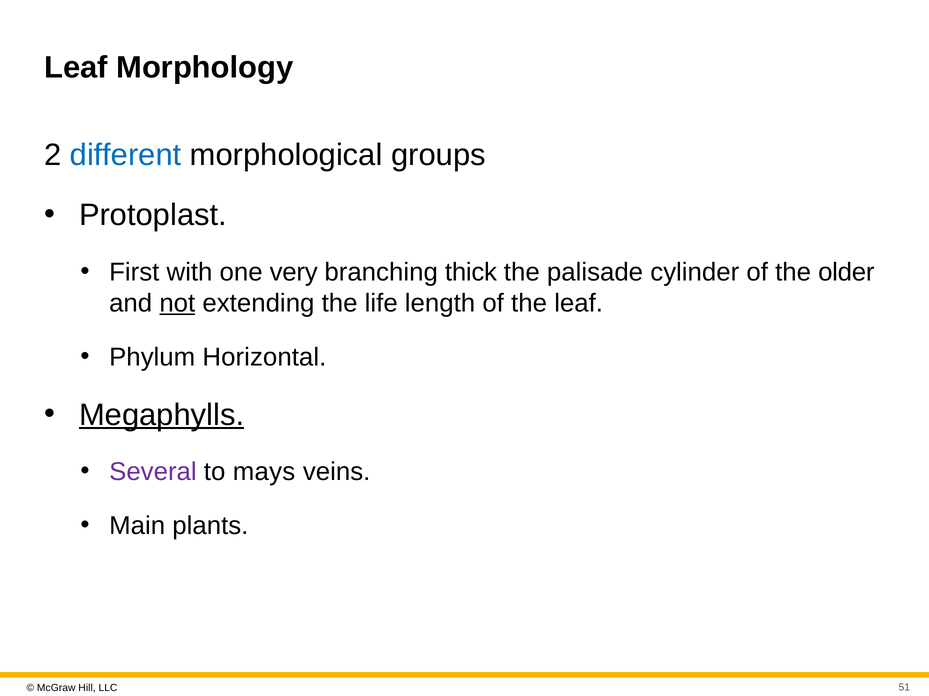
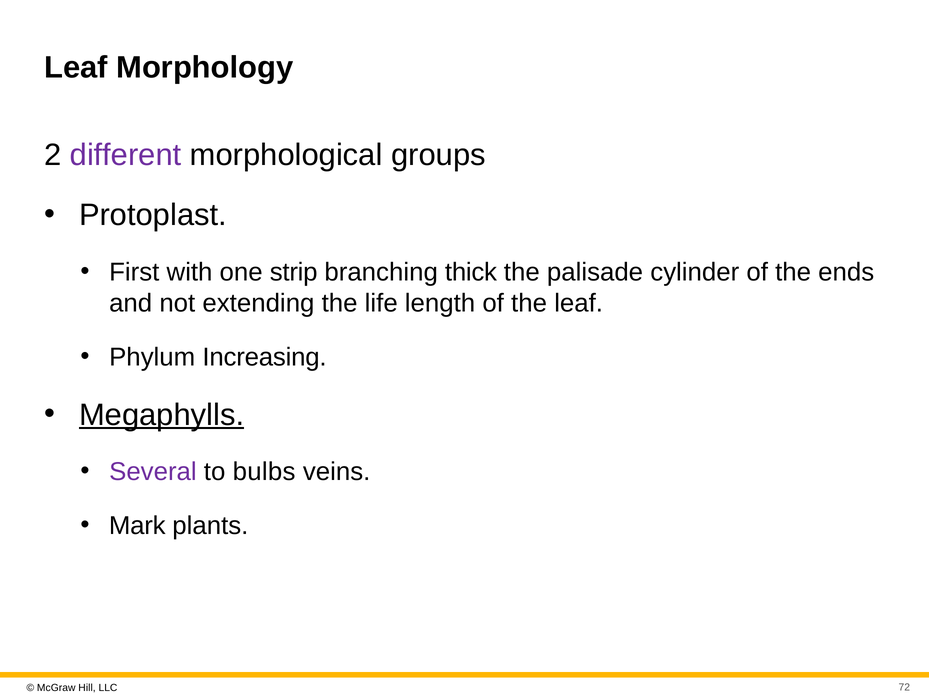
different colour: blue -> purple
very: very -> strip
older: older -> ends
not underline: present -> none
Horizontal: Horizontal -> Increasing
mays: mays -> bulbs
Main: Main -> Mark
51: 51 -> 72
